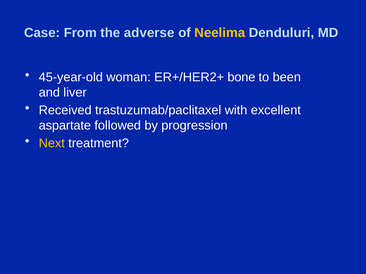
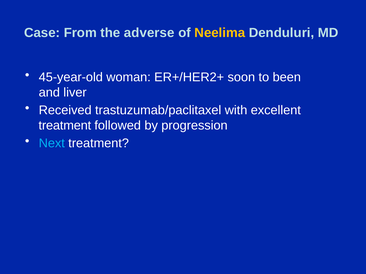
bone: bone -> soon
aspartate at (65, 126): aspartate -> treatment
Next colour: yellow -> light blue
